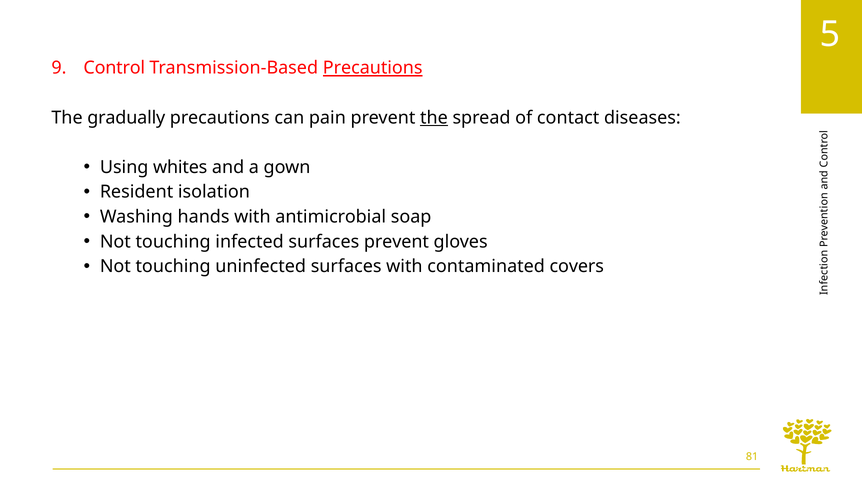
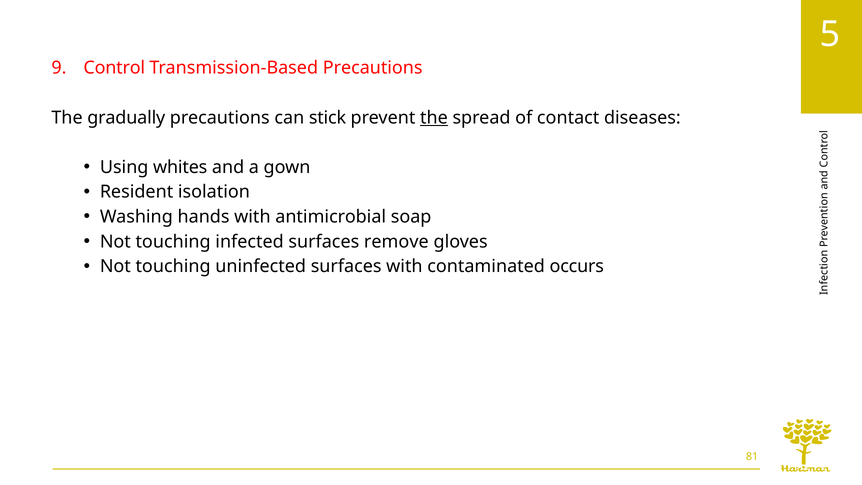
Precautions at (373, 68) underline: present -> none
pain: pain -> stick
surfaces prevent: prevent -> remove
covers: covers -> occurs
